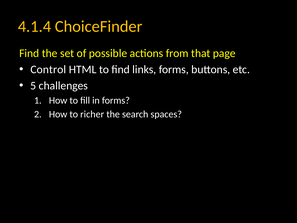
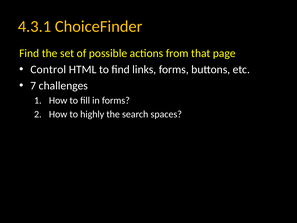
4.1.4: 4.1.4 -> 4.3.1
5: 5 -> 7
richer: richer -> highly
